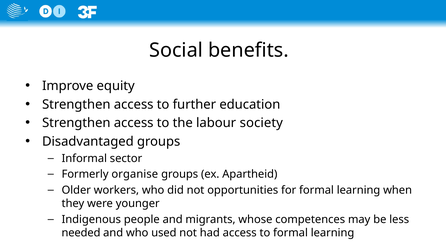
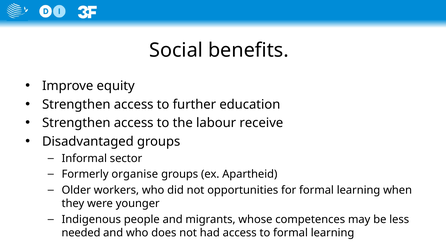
society: society -> receive
used: used -> does
